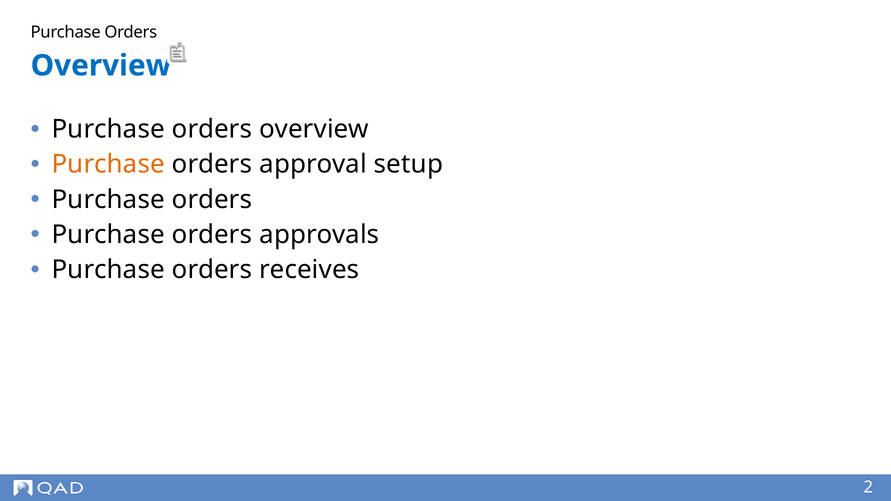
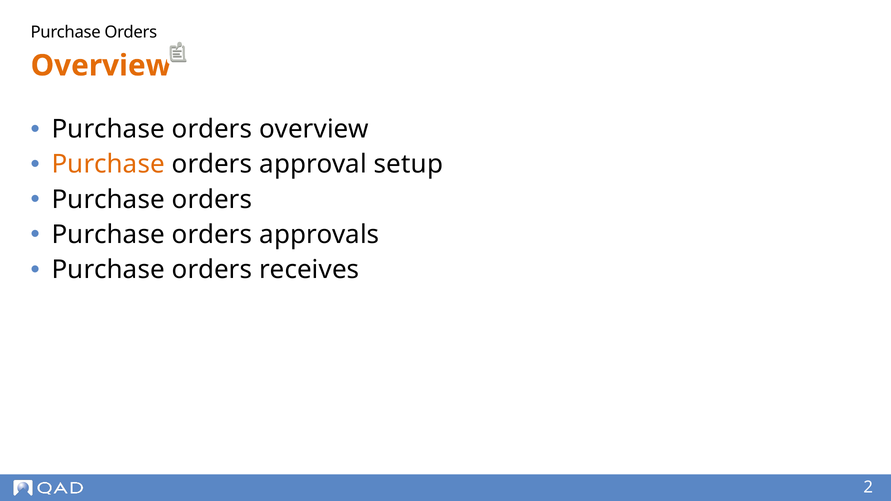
Overview at (101, 66) colour: blue -> orange
